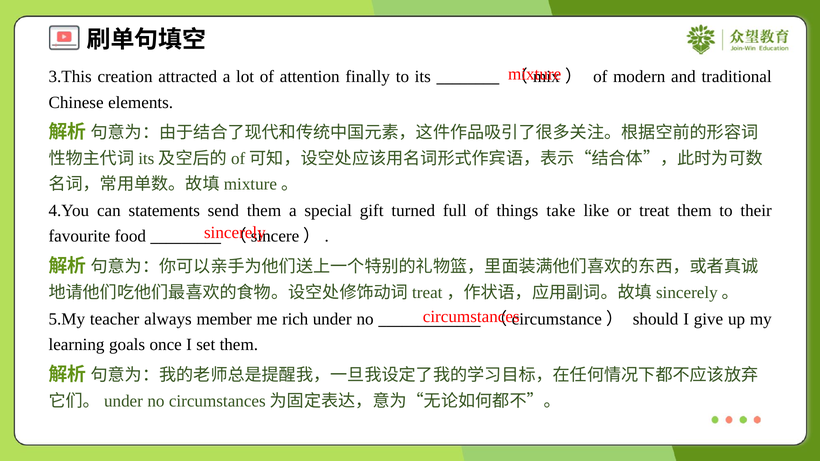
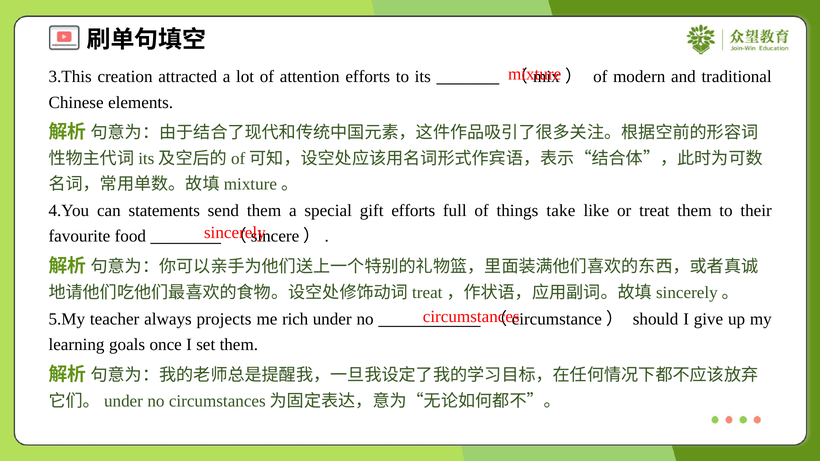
attention finally: finally -> efforts
gift turned: turned -> efforts
member: member -> projects
